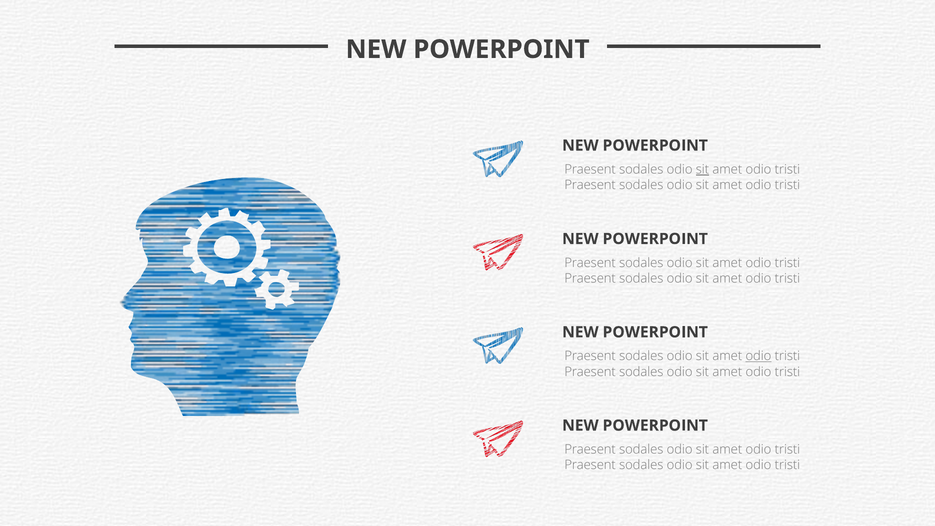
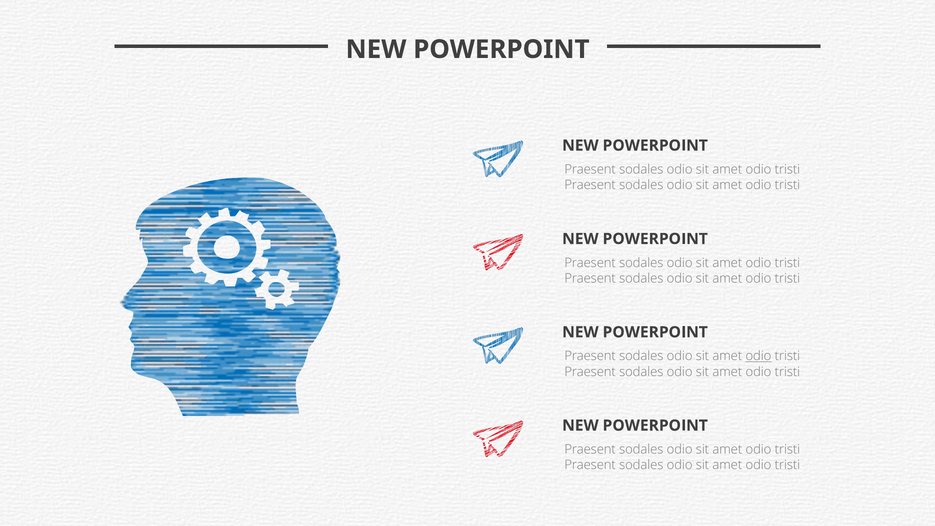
sit at (702, 169) underline: present -> none
